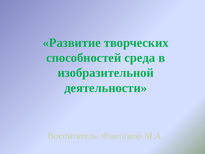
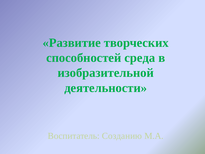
Фантазию: Фантазию -> Созданию
